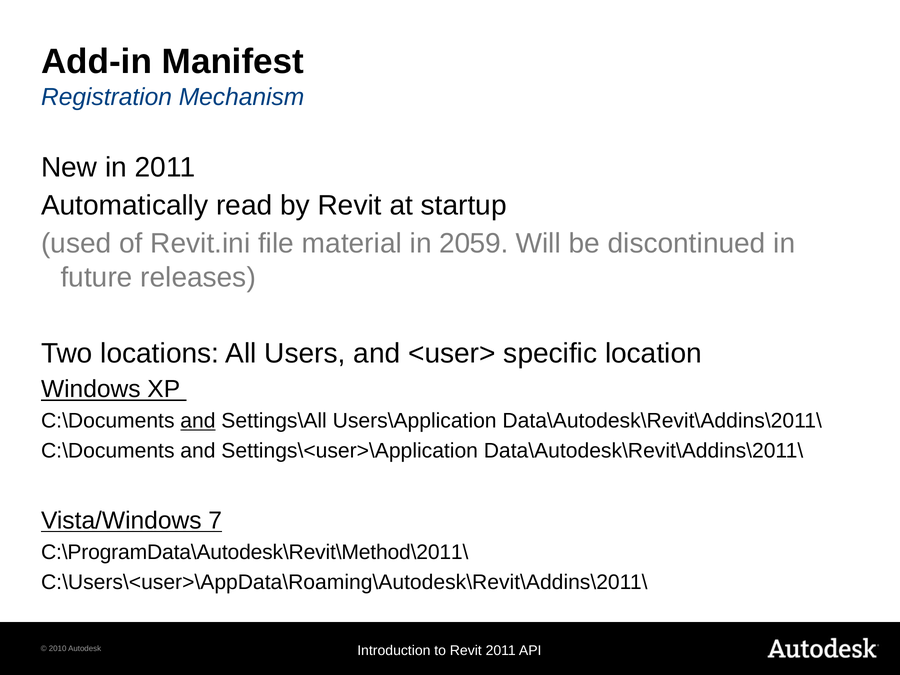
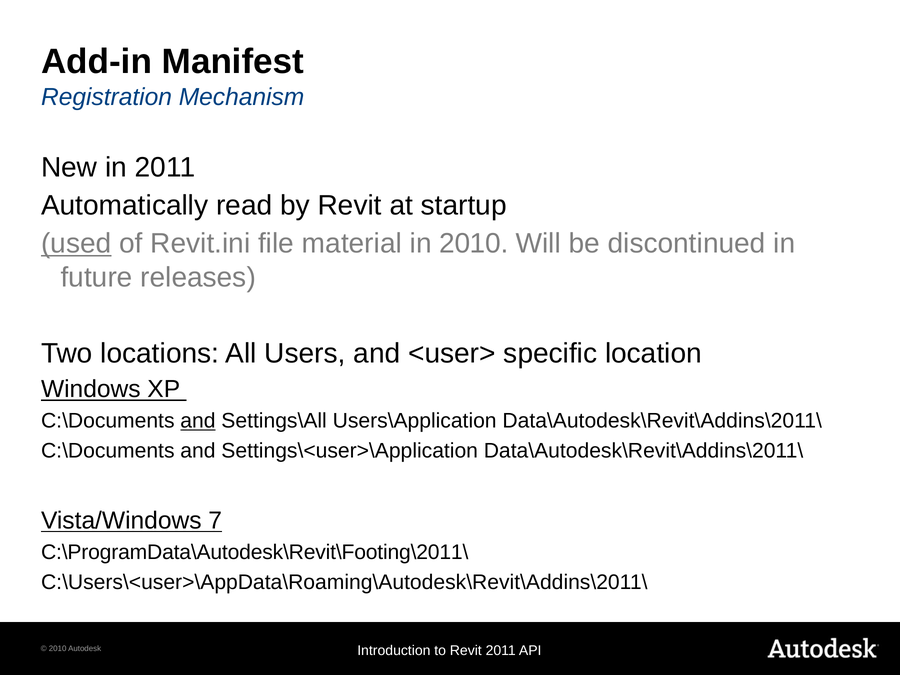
used underline: none -> present
in 2059: 2059 -> 2010
C:\ProgramData\Autodesk\Revit\Method\2011\: C:\ProgramData\Autodesk\Revit\Method\2011\ -> C:\ProgramData\Autodesk\Revit\Footing\2011\
